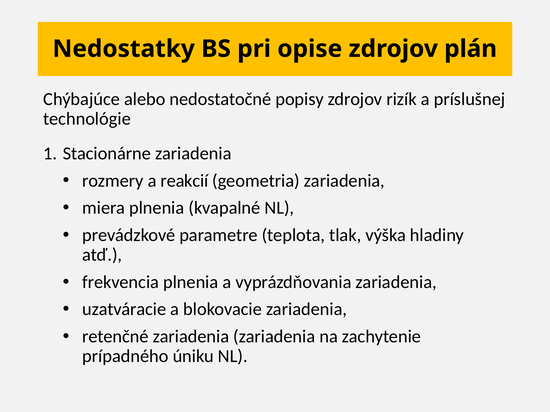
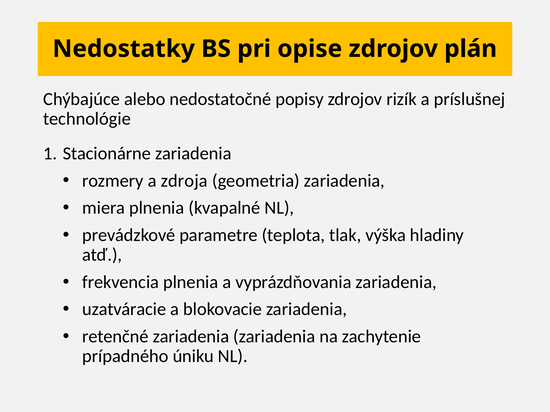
reakcií: reakcií -> zdroja
